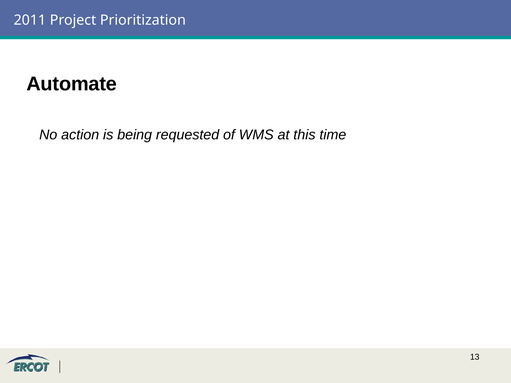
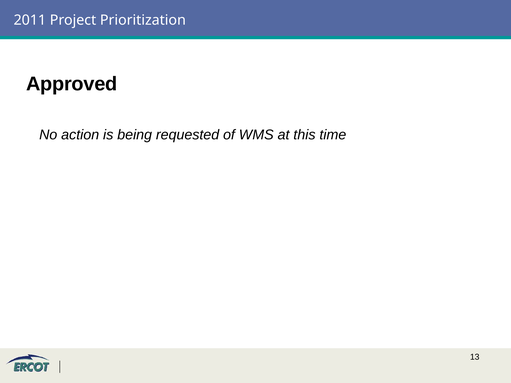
Automate: Automate -> Approved
